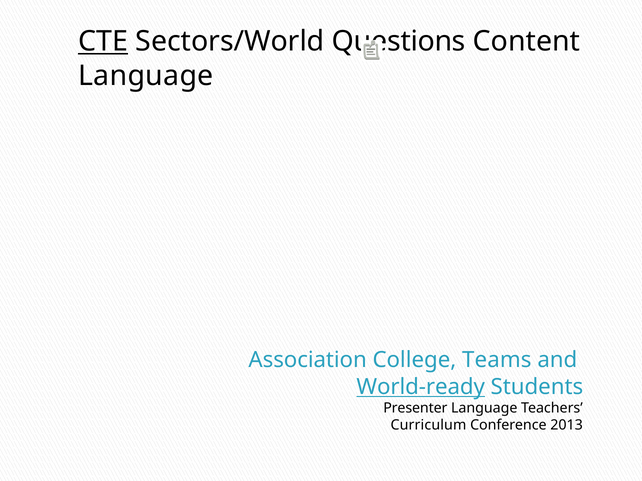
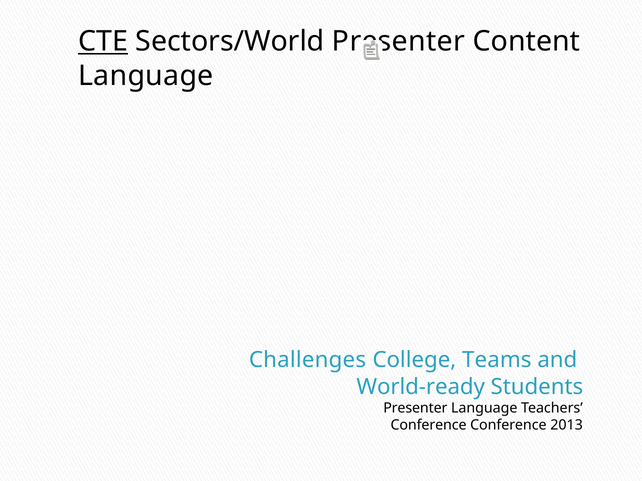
Sectors/World Questions: Questions -> Presenter
Association: Association -> Challenges
World-ready underline: present -> none
Curriculum at (428, 426): Curriculum -> Conference
